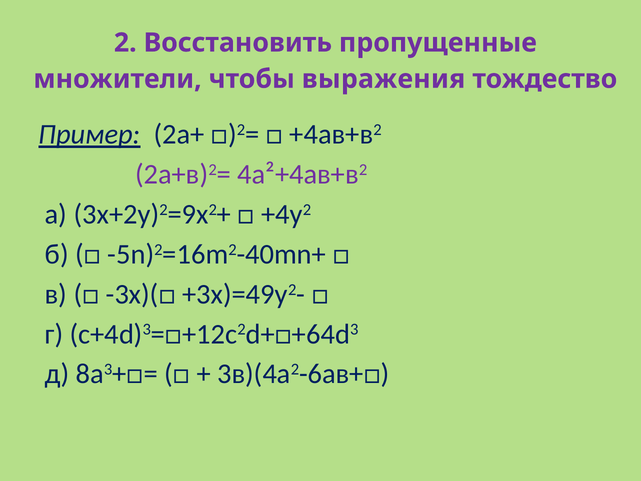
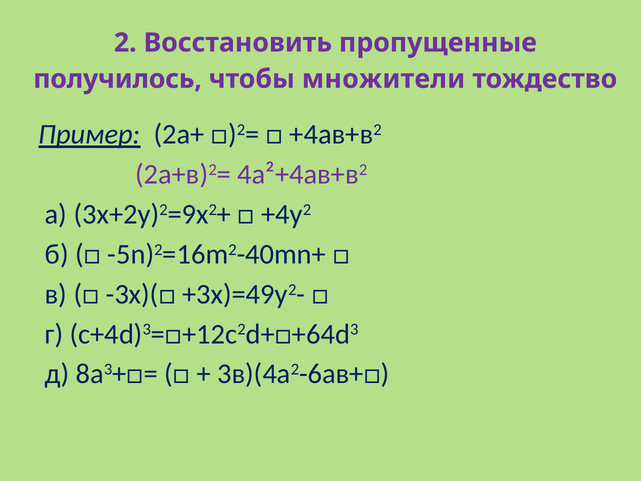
множители: множители -> получилось
выражения: выражения -> множители
